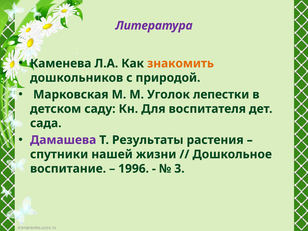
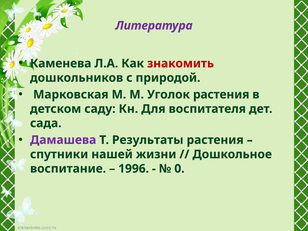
знакомить colour: orange -> red
Уголок лепестки: лепестки -> растения
3: 3 -> 0
